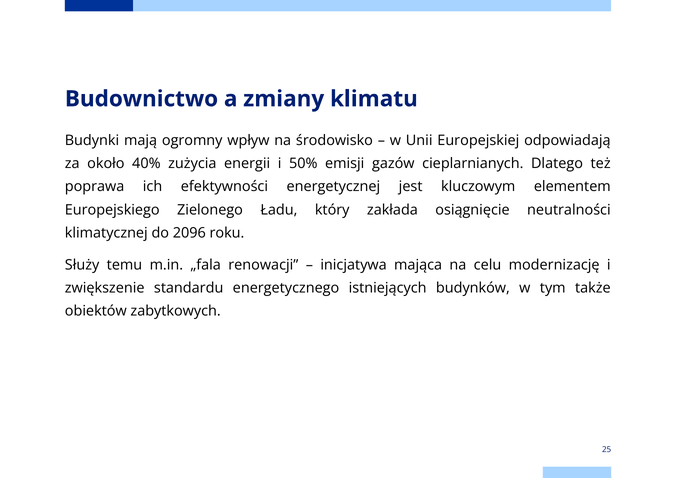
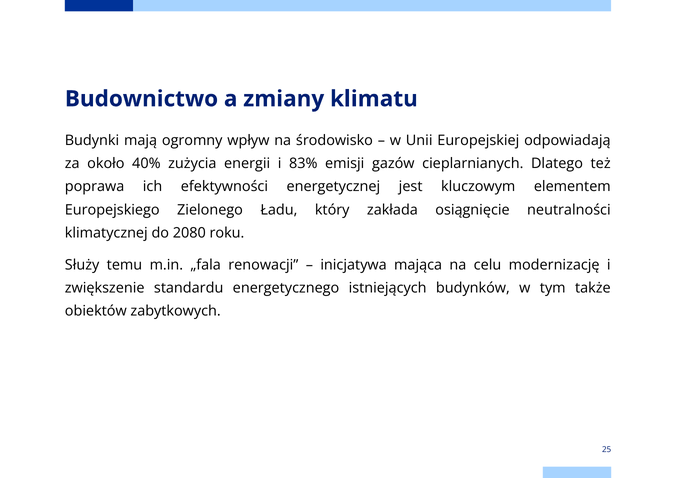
50%: 50% -> 83%
2096: 2096 -> 2080
